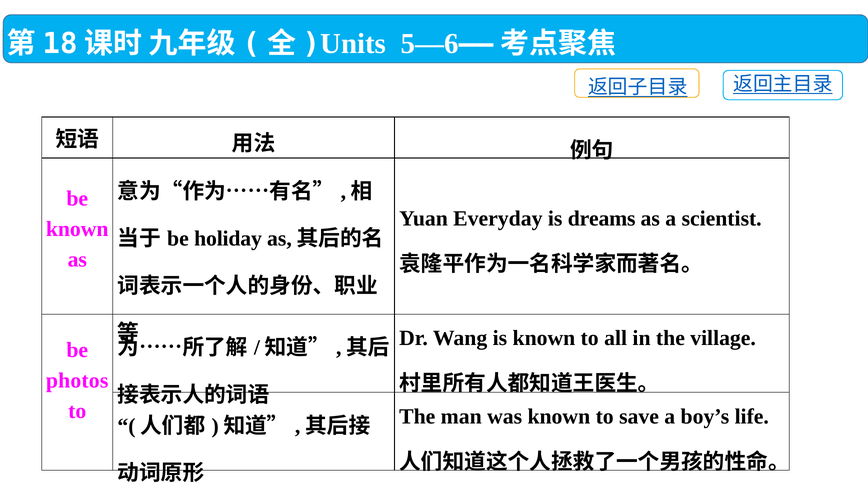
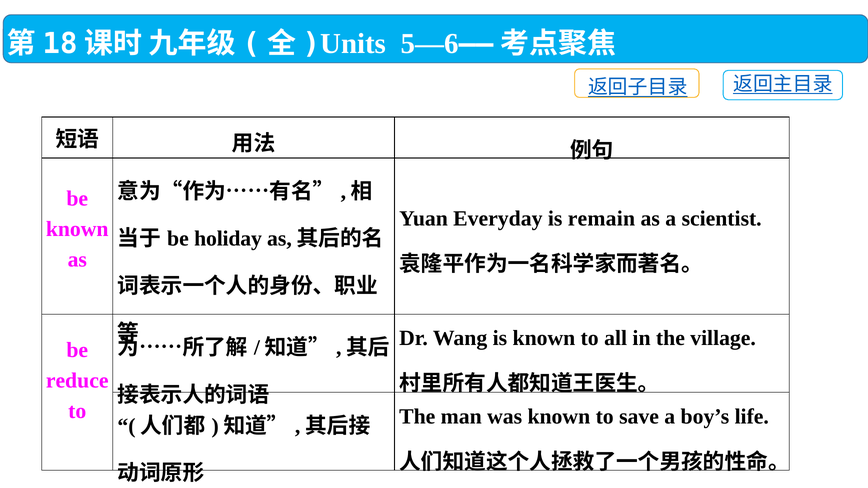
dreams: dreams -> remain
photos: photos -> reduce
